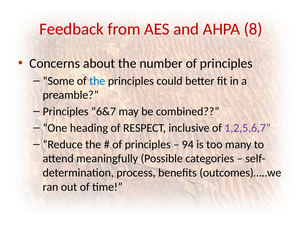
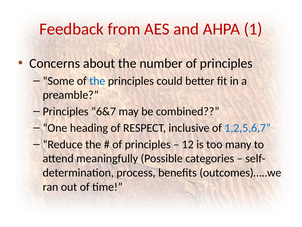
8: 8 -> 1
1,2,5,6,7 colour: purple -> blue
94: 94 -> 12
